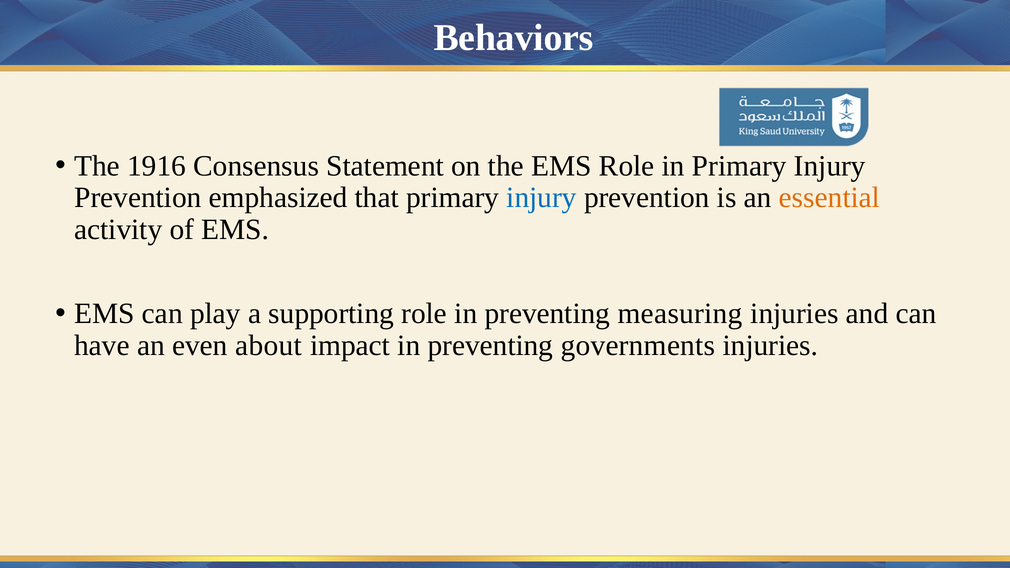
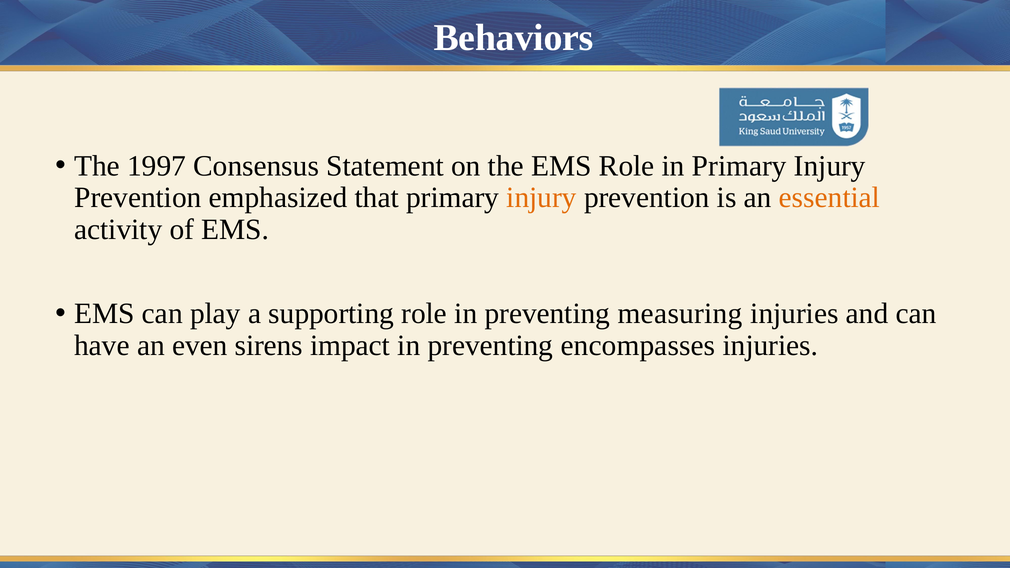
1916: 1916 -> 1997
injury at (542, 198) colour: blue -> orange
about: about -> sirens
governments: governments -> encompasses
